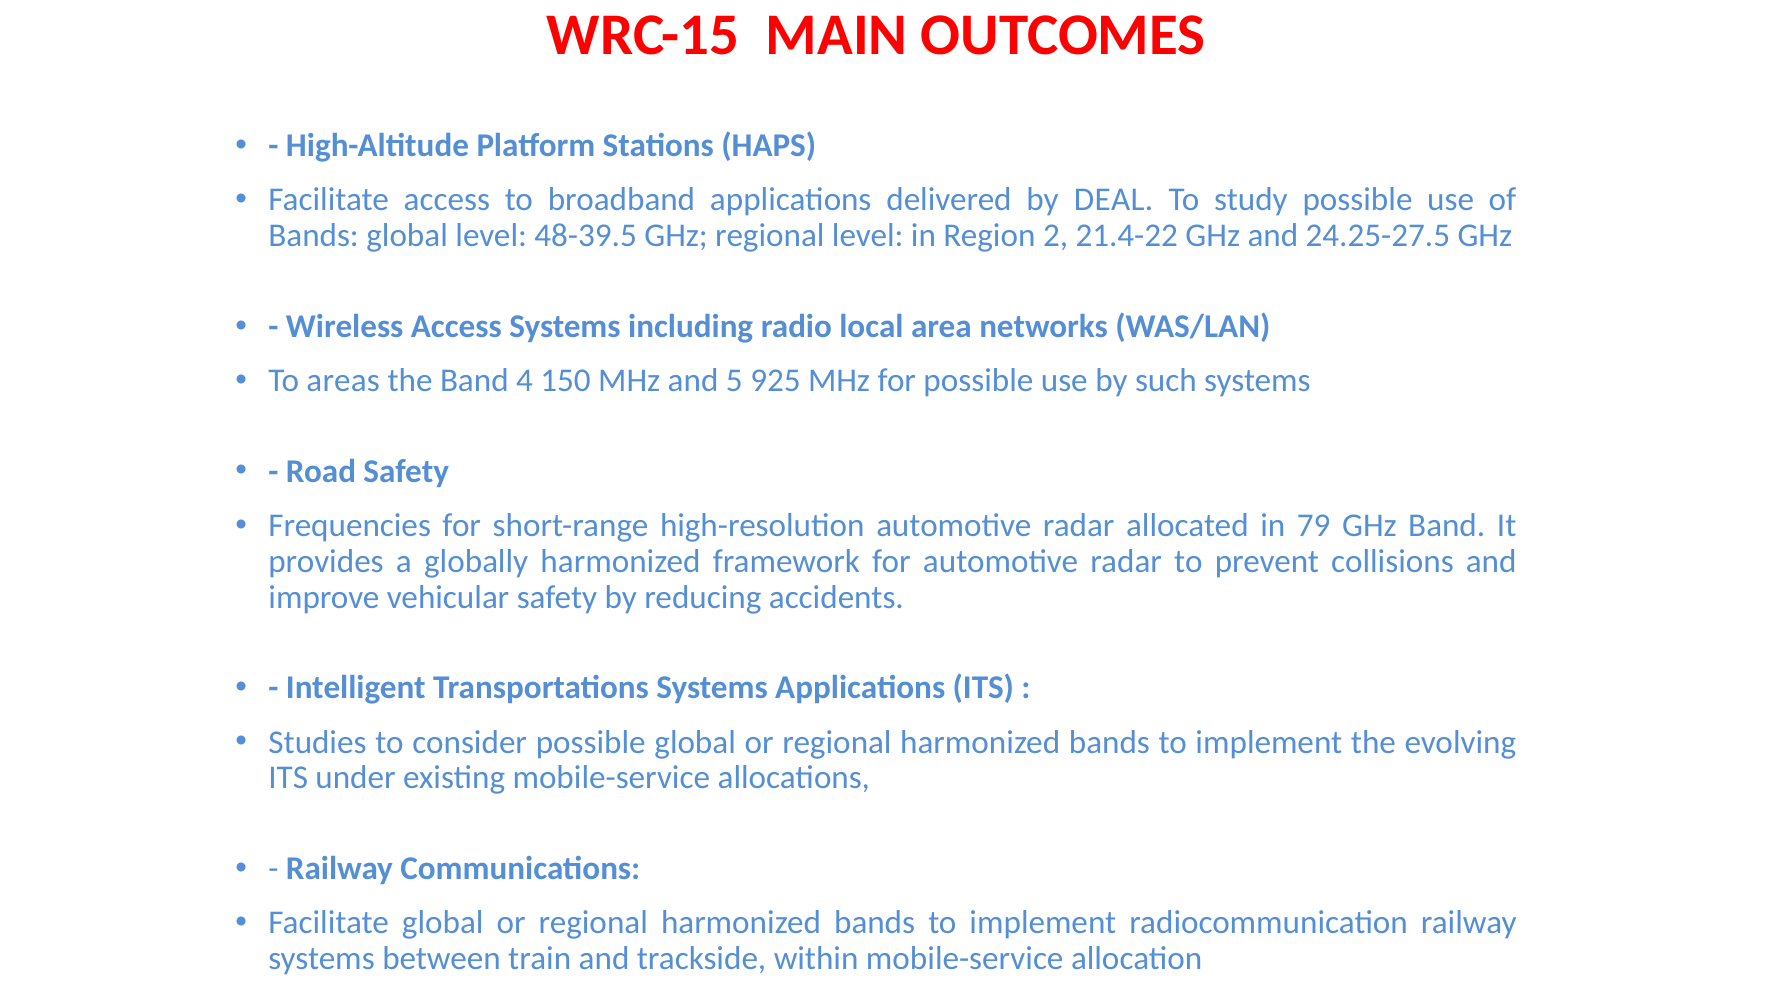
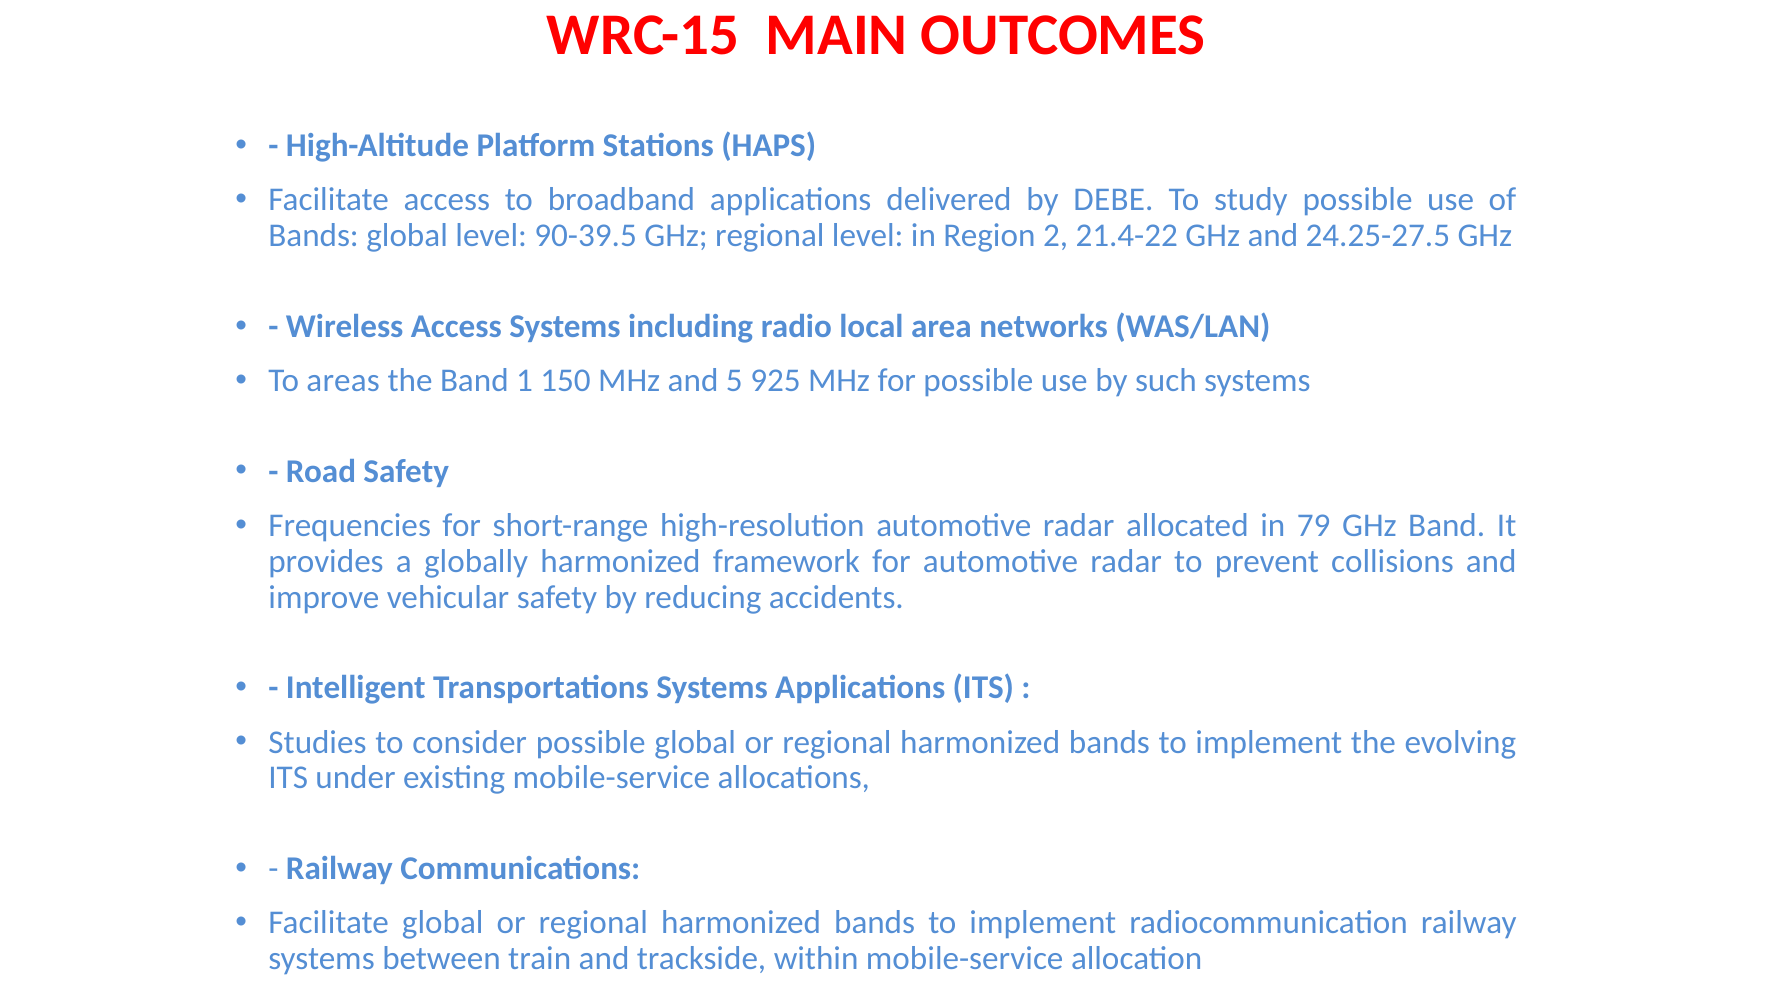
DEAL: DEAL -> DEBE
48-39.5: 48-39.5 -> 90-39.5
4: 4 -> 1
